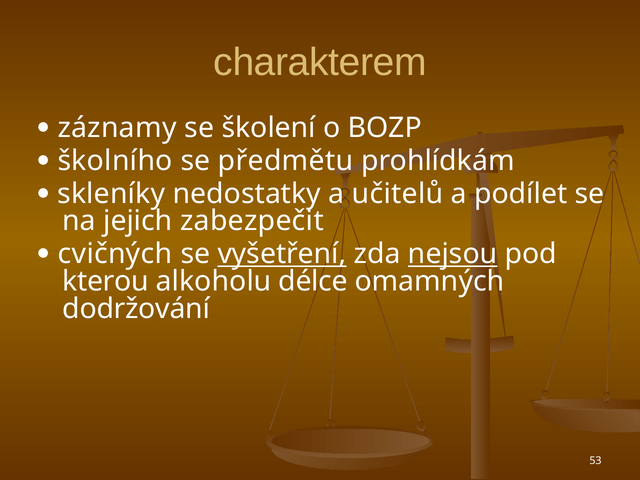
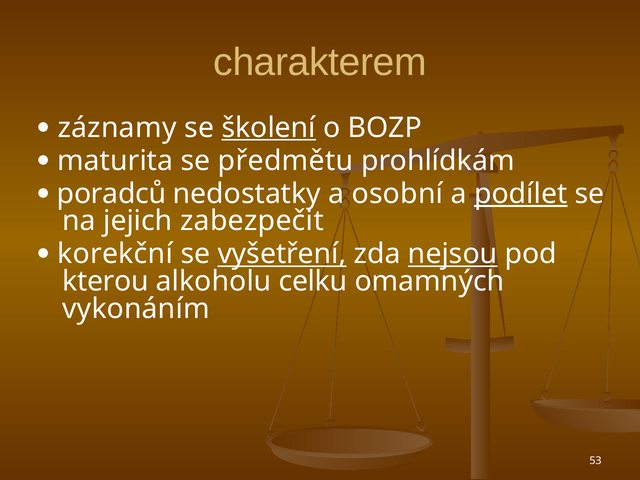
školení underline: none -> present
školního: školního -> maturita
skleníky: skleníky -> poradců
učitelů: učitelů -> osobní
podílet underline: none -> present
cvičných: cvičných -> korekční
délce: délce -> celku
dodržování: dodržování -> vykonáním
